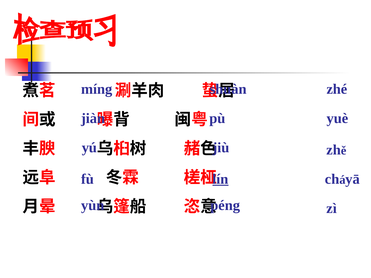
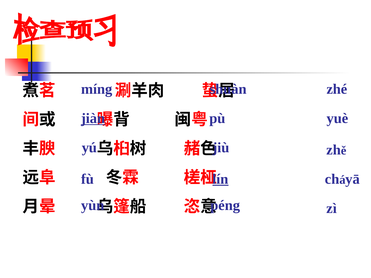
jiàn underline: none -> present
